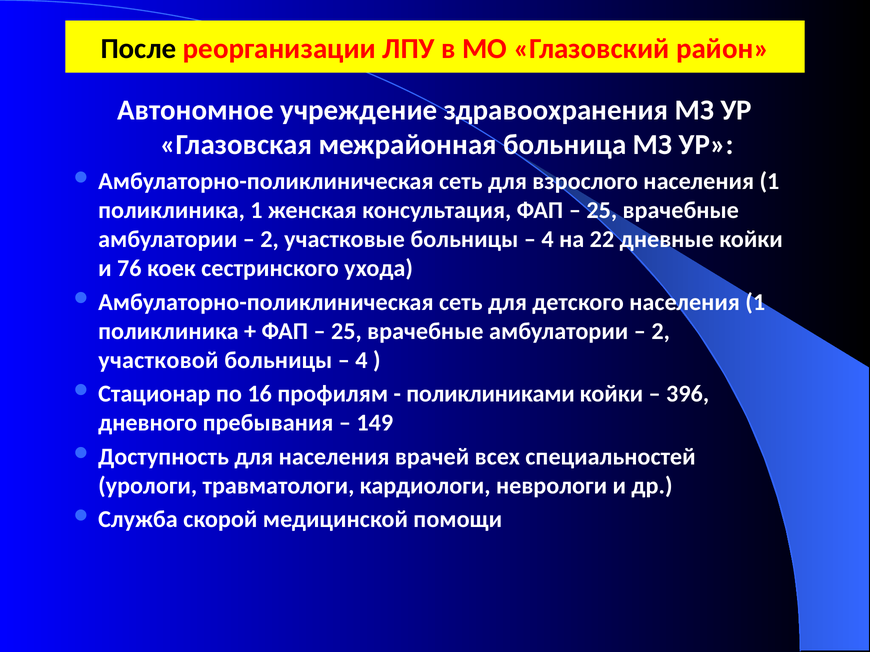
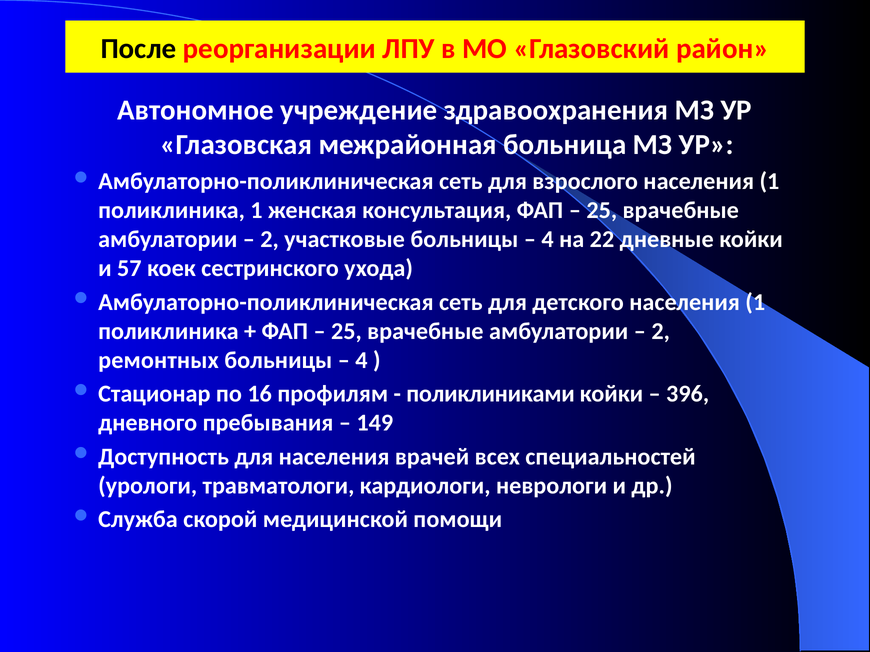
76: 76 -> 57
участковой: участковой -> ремонтных
